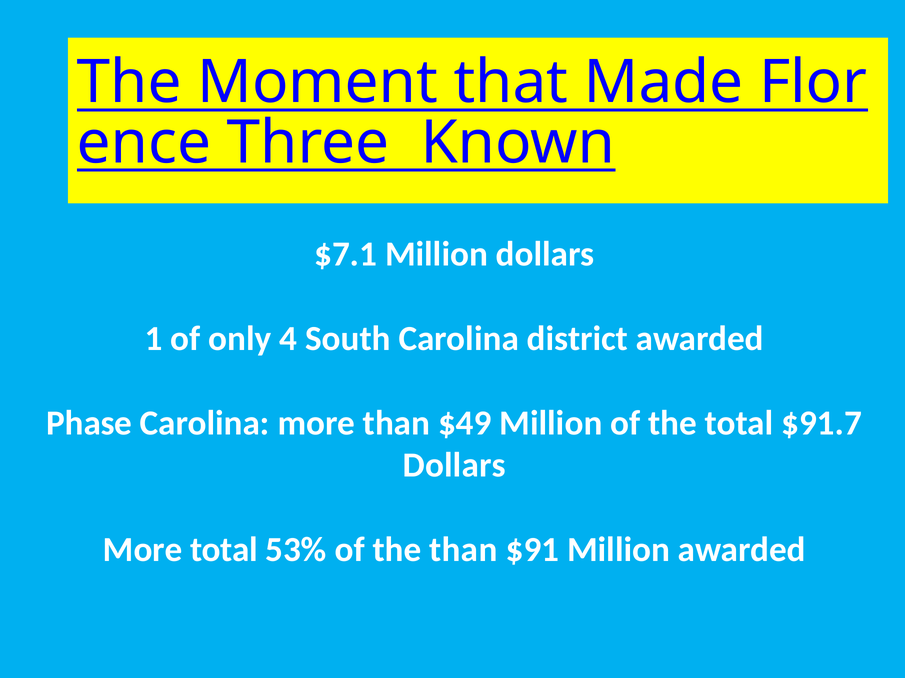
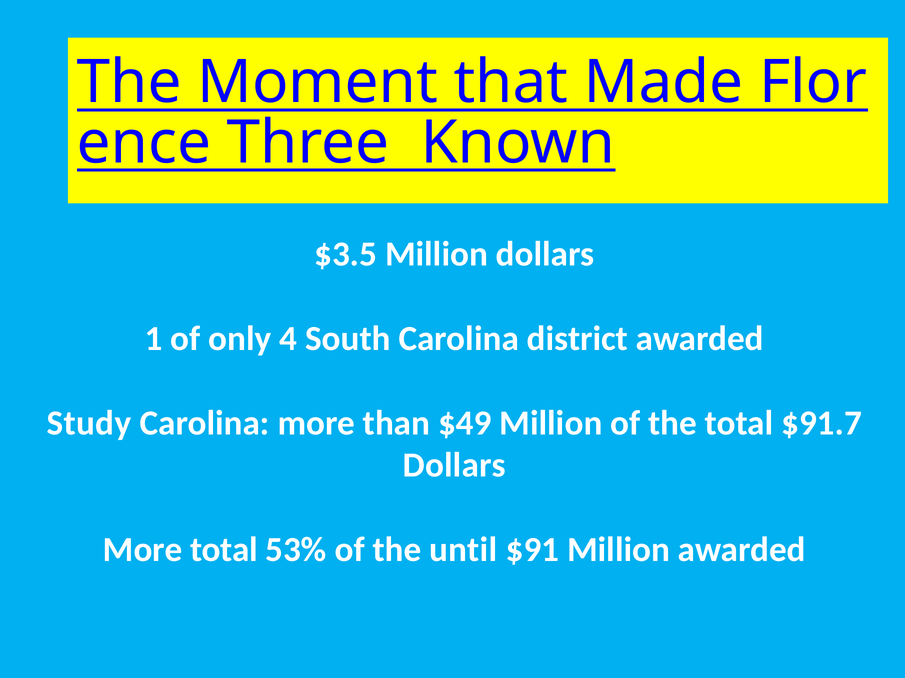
$7.1: $7.1 -> $3.5
Phase: Phase -> Study
the than: than -> until
